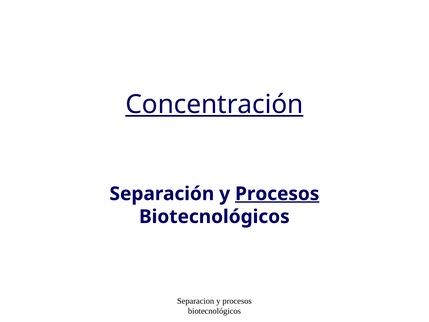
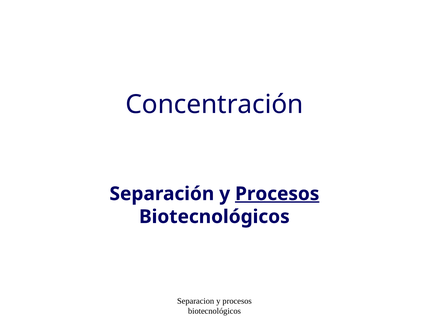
Concentración underline: present -> none
